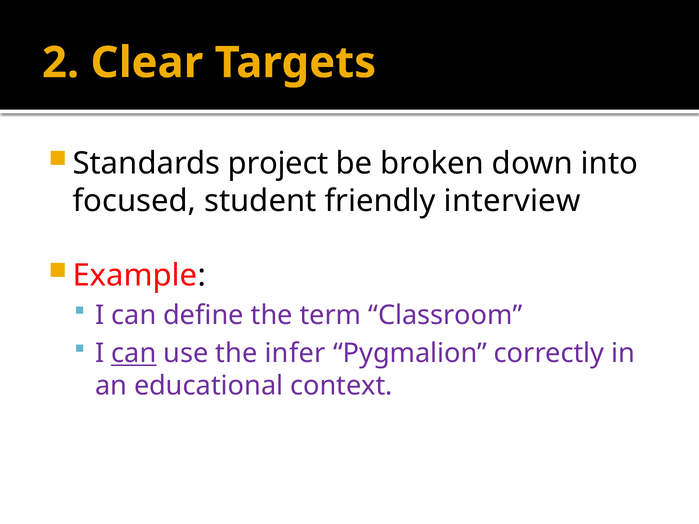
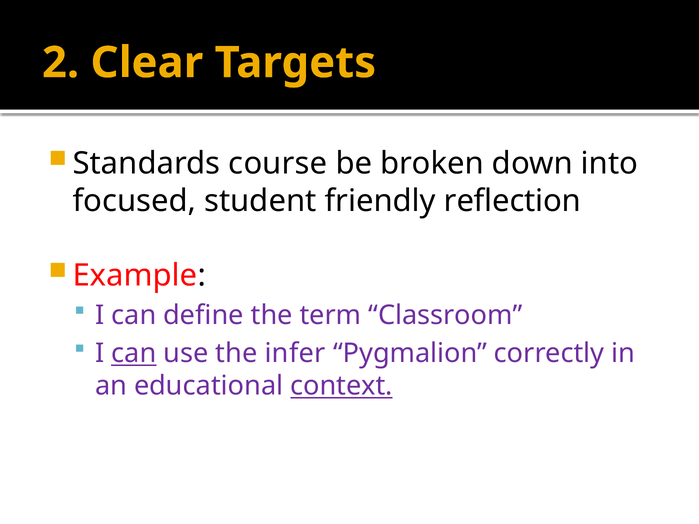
project: project -> course
interview: interview -> reflection
context underline: none -> present
